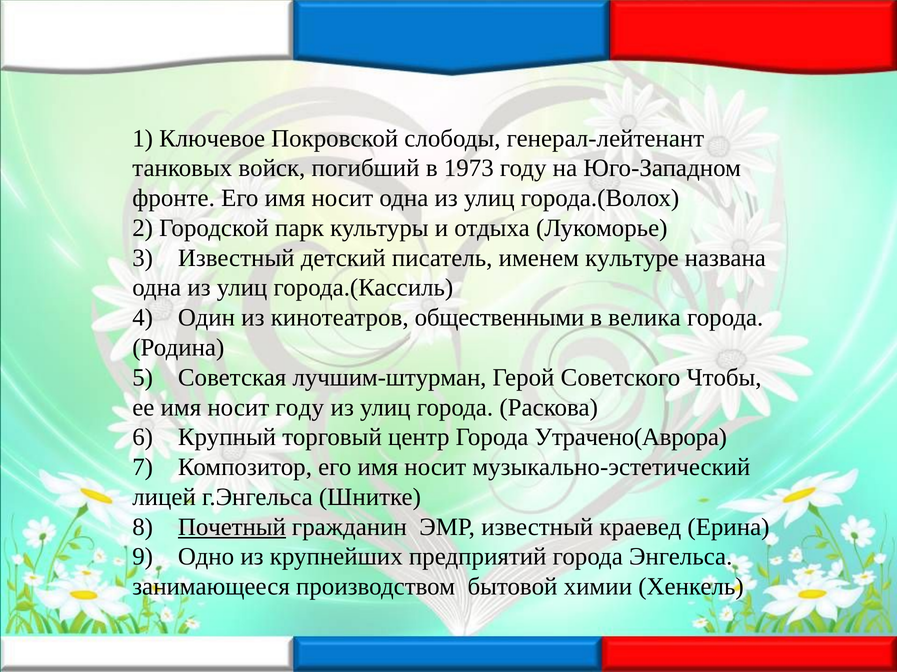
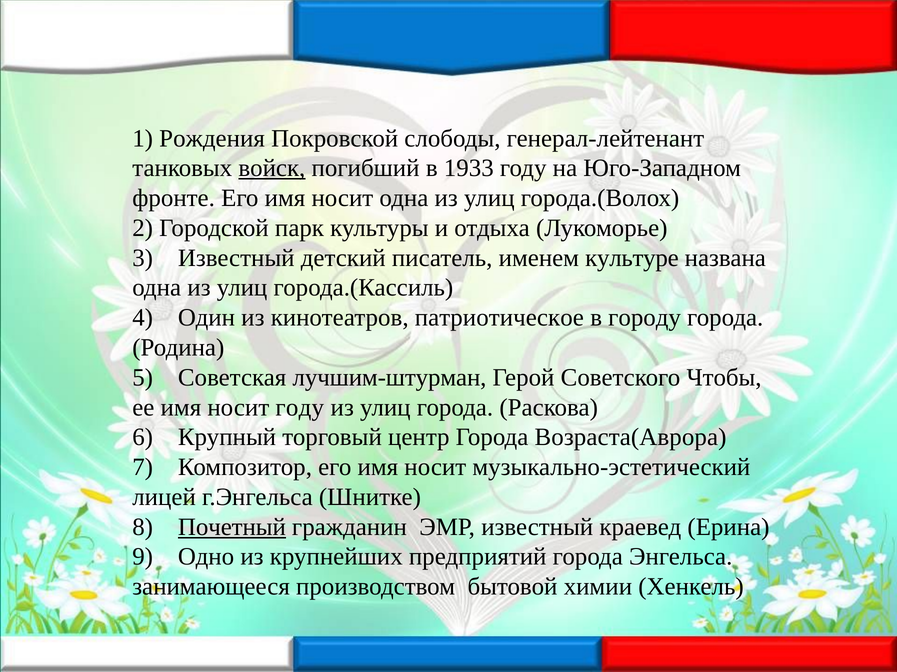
Ключевое: Ключевое -> Рождения
войск underline: none -> present
1973: 1973 -> 1933
общественными: общественными -> патриотическое
велика: велика -> городу
Утрачено(Аврора: Утрачено(Аврора -> Возраста(Аврора
